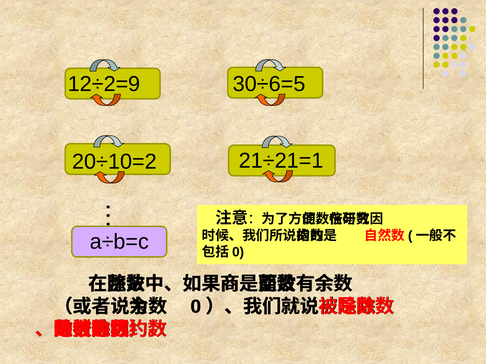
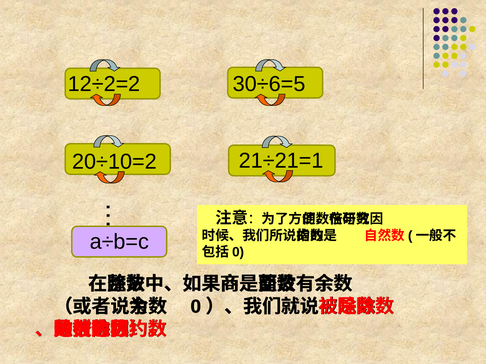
12÷2=9: 12÷2=9 -> 12÷2=2
